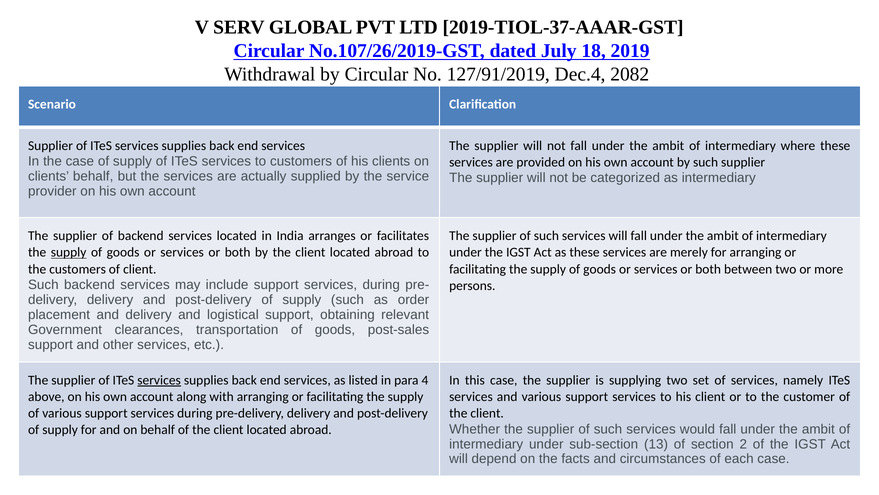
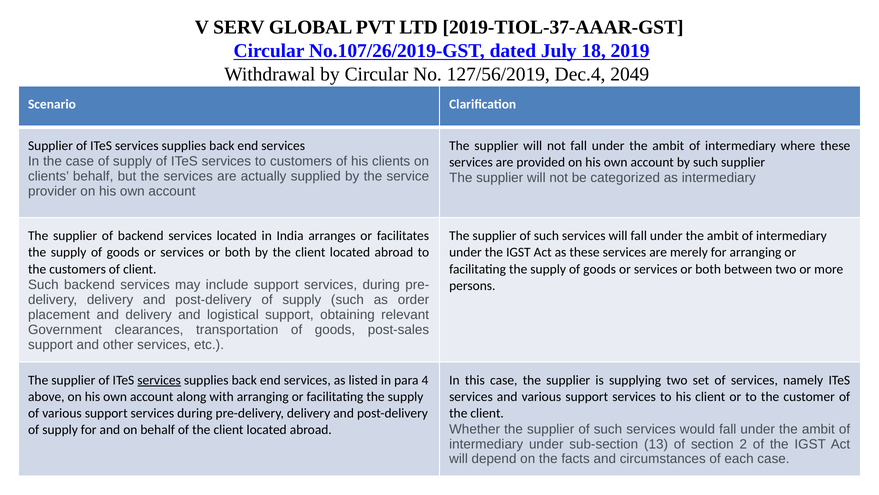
127/91/2019: 127/91/2019 -> 127/56/2019
2082: 2082 -> 2049
supply at (69, 252) underline: present -> none
